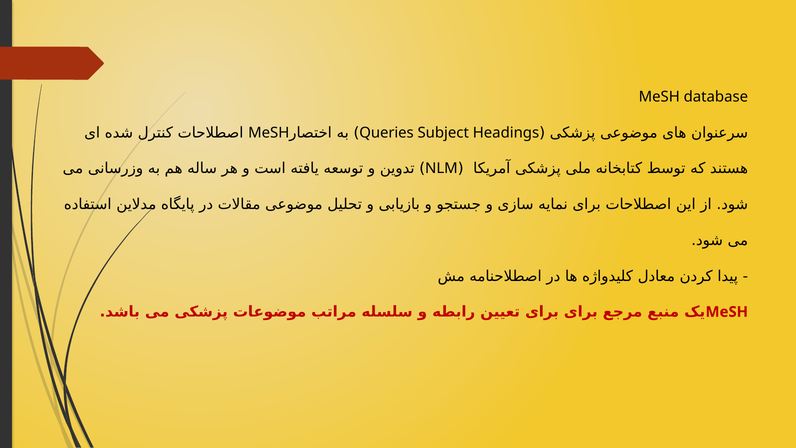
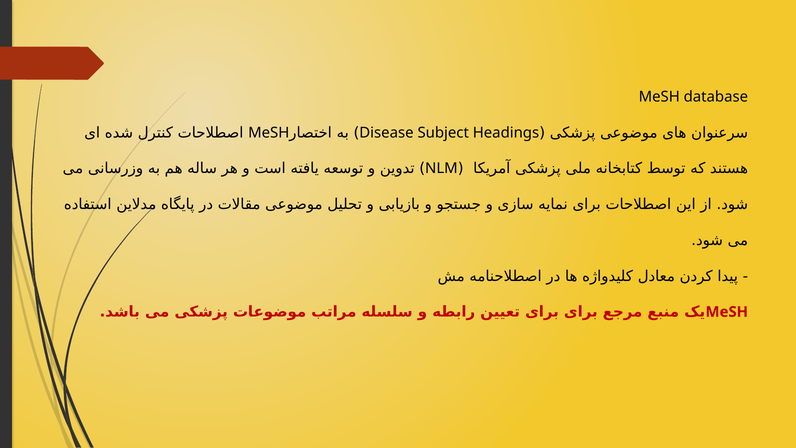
Queries: Queries -> Disease
